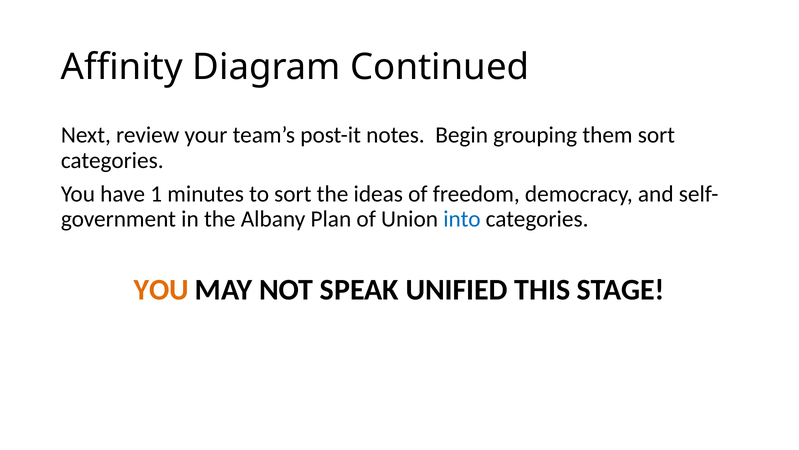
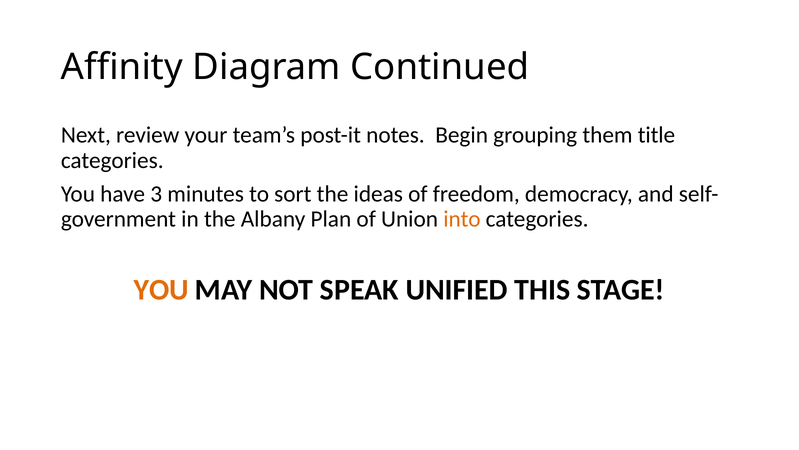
them sort: sort -> title
1: 1 -> 3
into colour: blue -> orange
